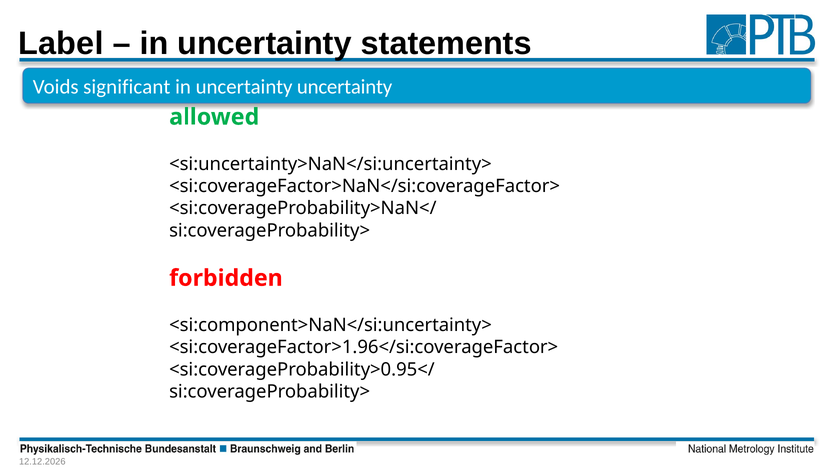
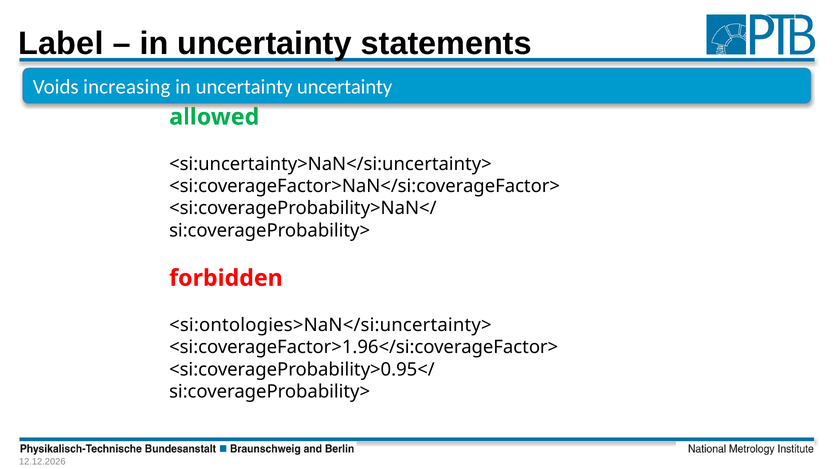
significant: significant -> increasing
<si:component>NaN</si:uncertainty>: <si:component>NaN</si:uncertainty> -> <si:ontologies>NaN</si:uncertainty>
